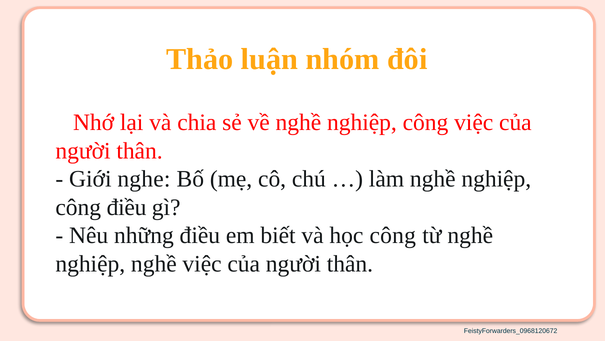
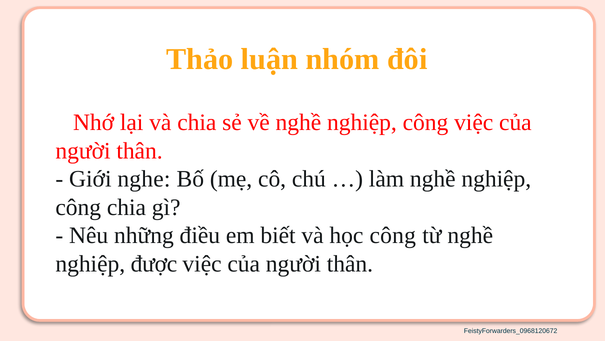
công điều: điều -> chia
nghiệp nghề: nghề -> được
